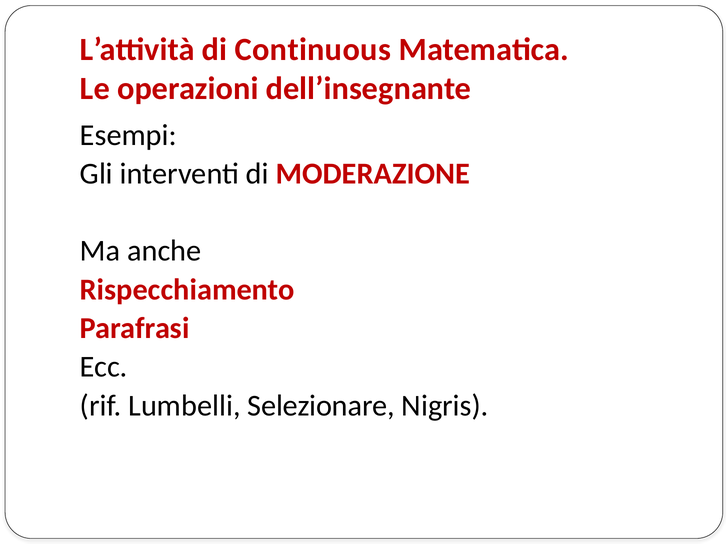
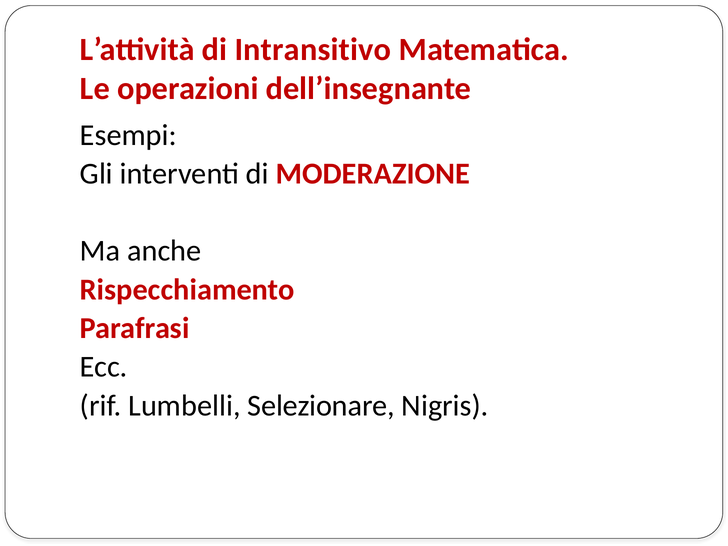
Continuous: Continuous -> Intransitivo
